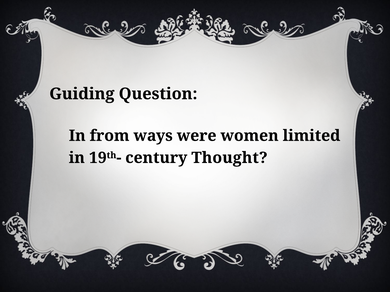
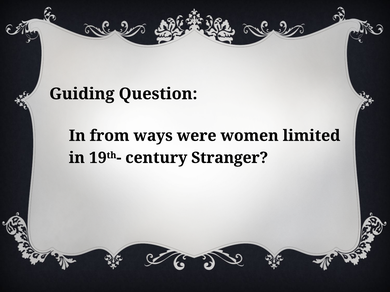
Thought: Thought -> Stranger
